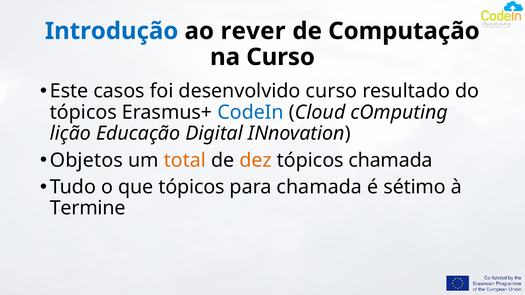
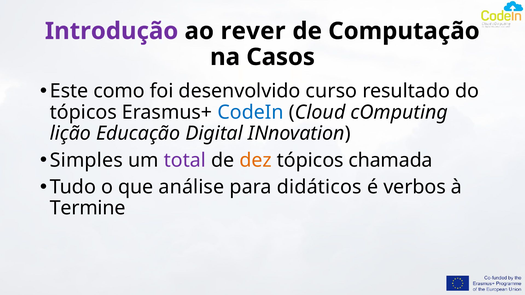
Introdução colour: blue -> purple
na Curso: Curso -> Casos
casos: casos -> como
Objetos: Objetos -> Simples
total colour: orange -> purple
que tópicos: tópicos -> análise
para chamada: chamada -> didáticos
sétimo: sétimo -> verbos
